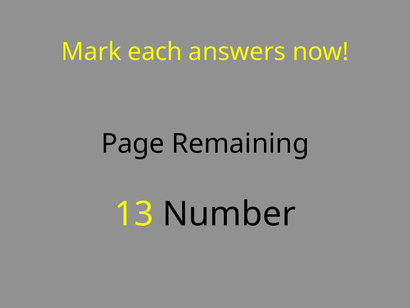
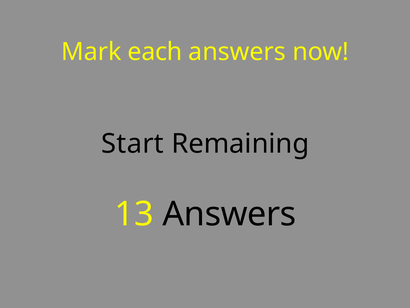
Page: Page -> Start
13 Number: Number -> Answers
